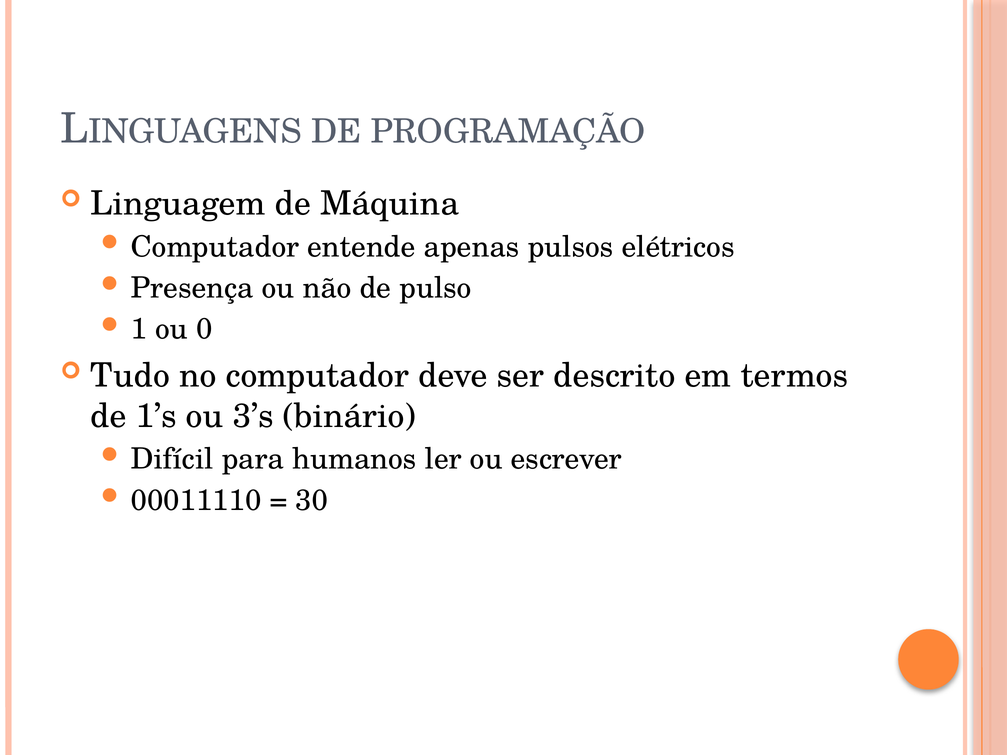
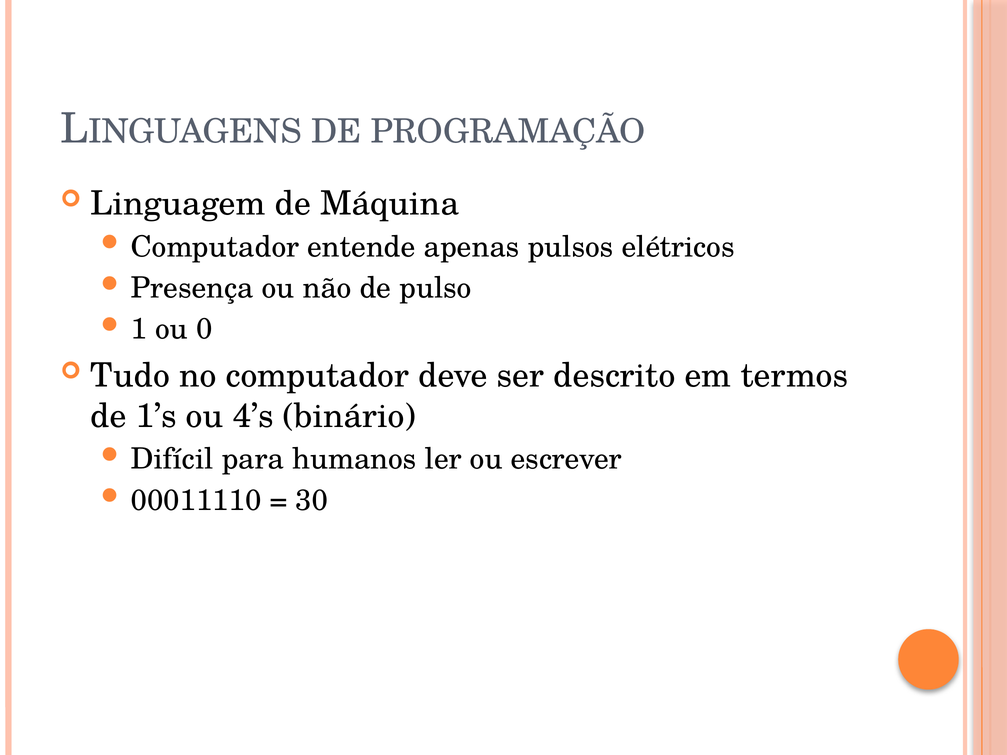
3’s: 3’s -> 4’s
